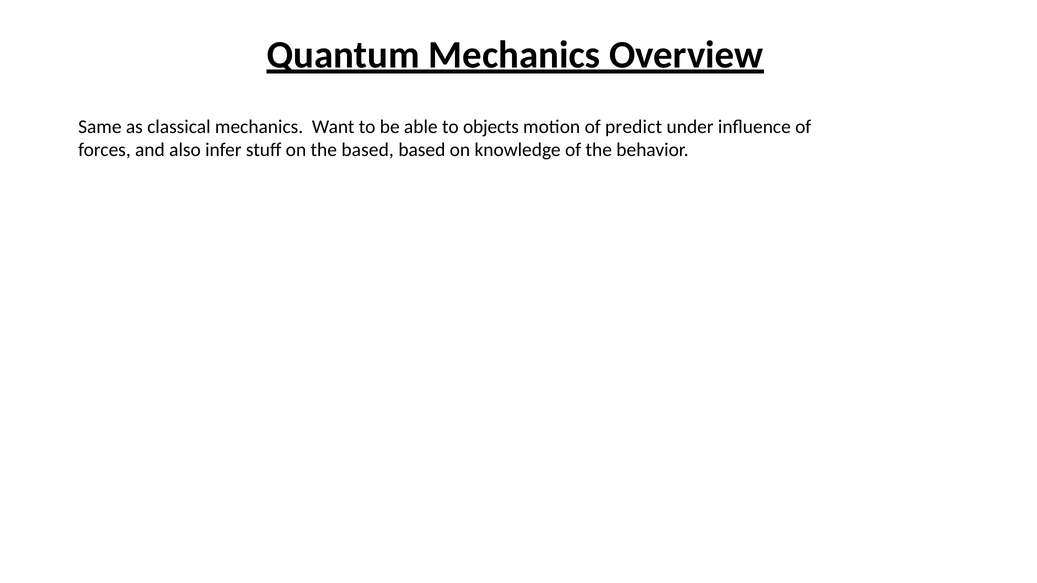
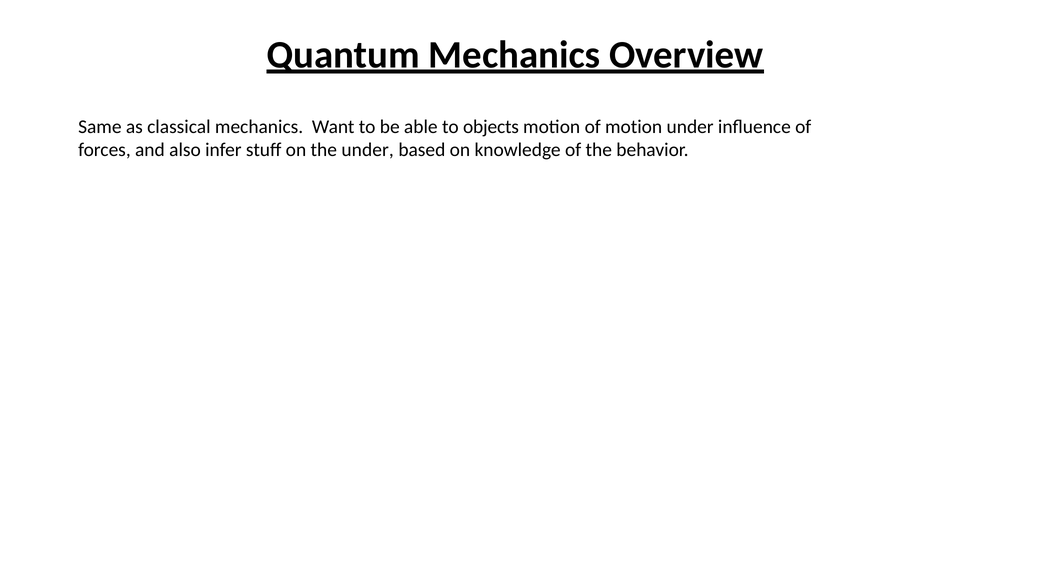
of predict: predict -> motion
the based: based -> under
